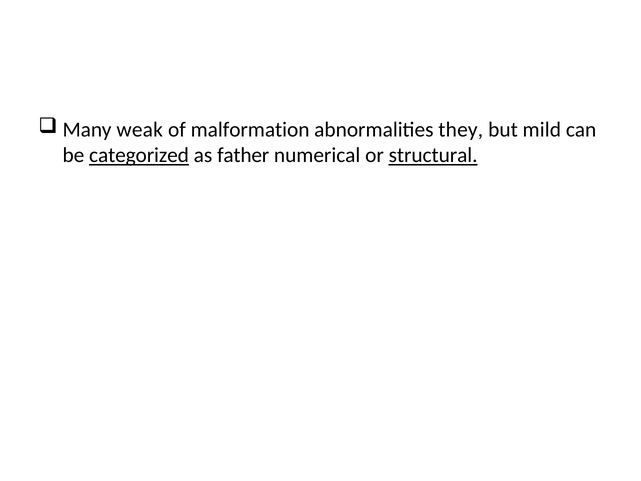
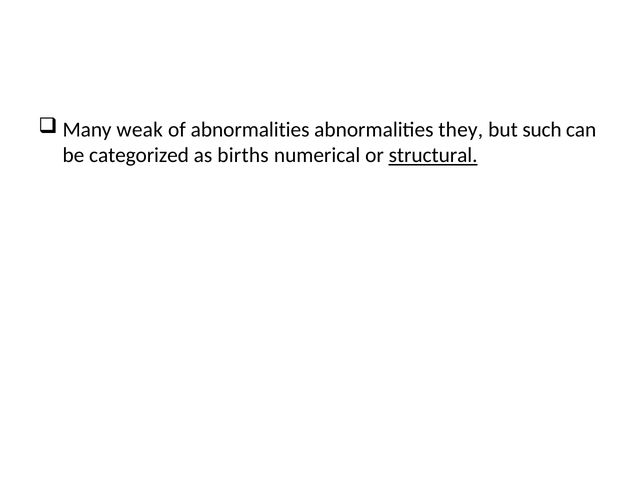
of malformation: malformation -> abnormalities
mild: mild -> such
categorized underline: present -> none
father: father -> births
